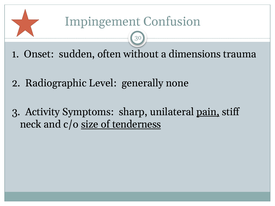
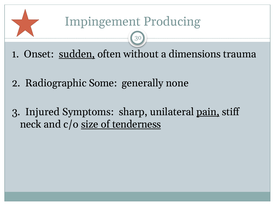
Confusion: Confusion -> Producing
sudden underline: none -> present
Level: Level -> Some
Activity: Activity -> Injured
